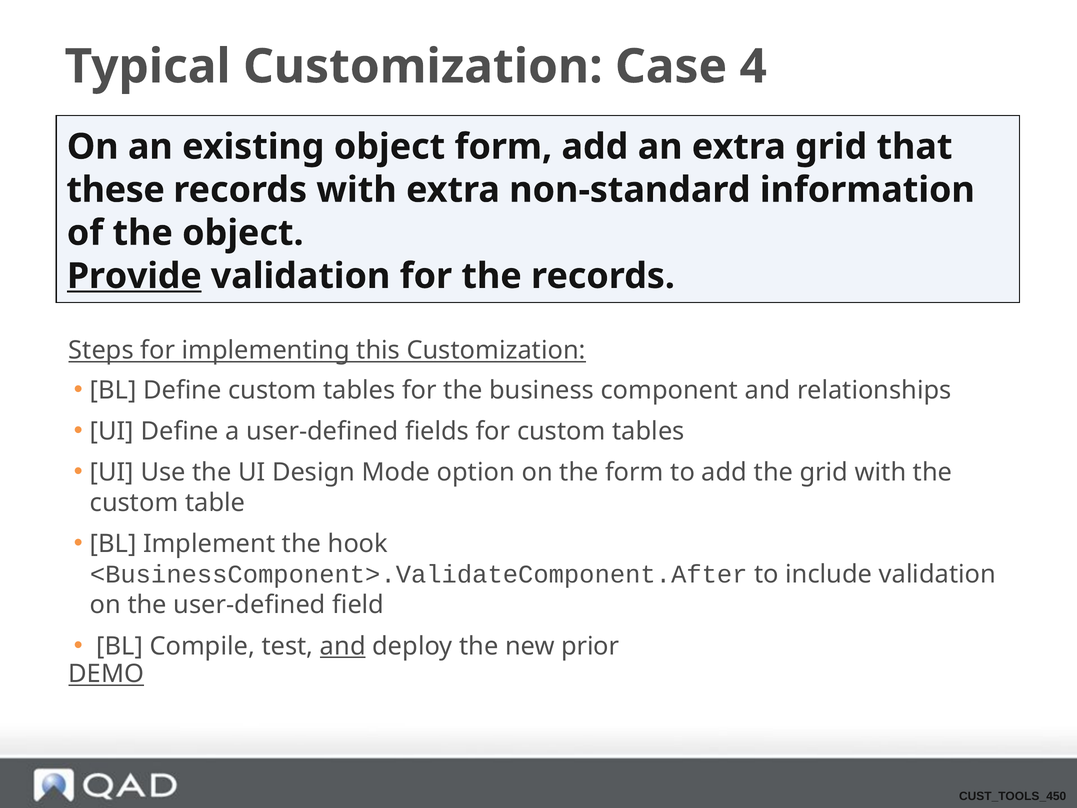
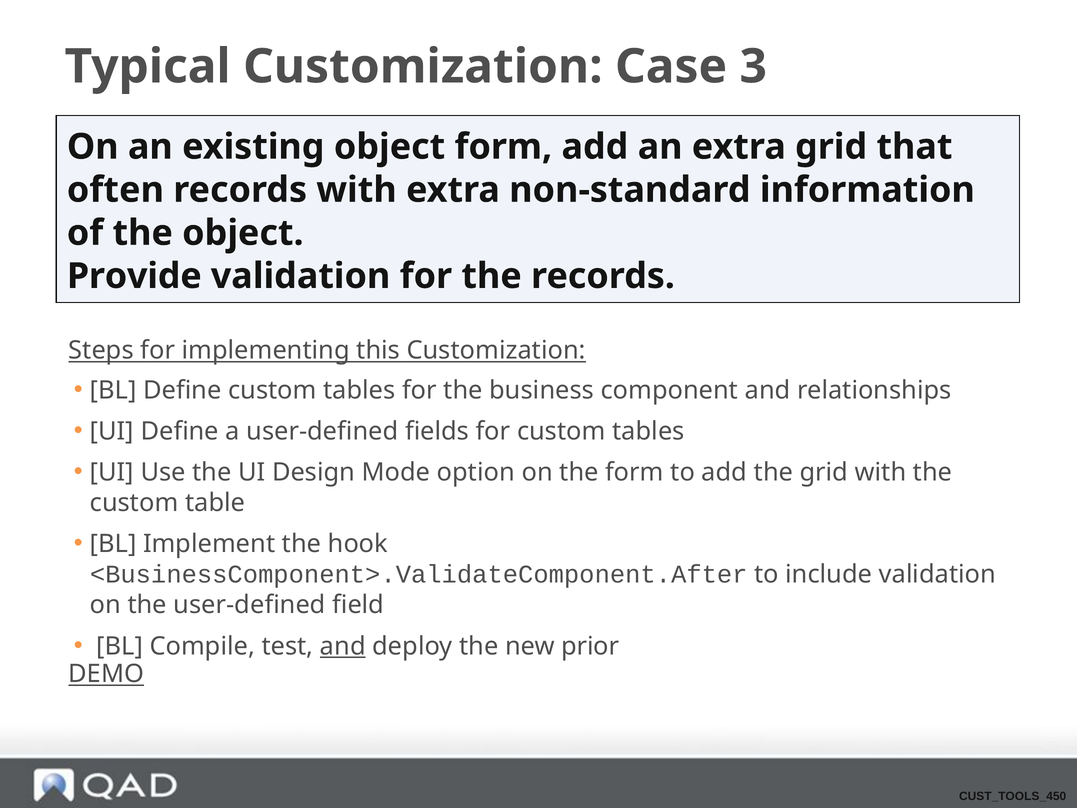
4: 4 -> 3
these: these -> often
Provide underline: present -> none
